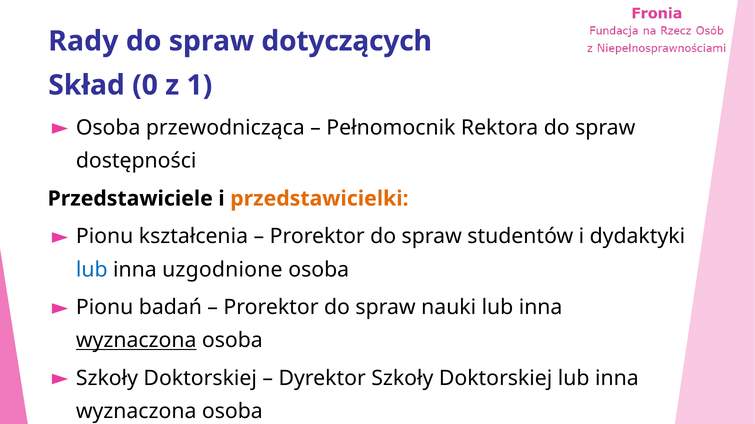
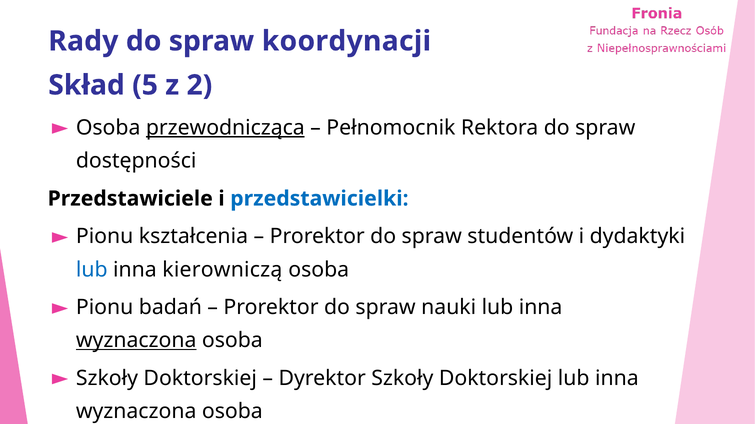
dotyczących: dotyczących -> koordynacji
0: 0 -> 5
1: 1 -> 2
przewodnicząca underline: none -> present
przedstawicielki colour: orange -> blue
uzgodnione: uzgodnione -> kierowniczą
